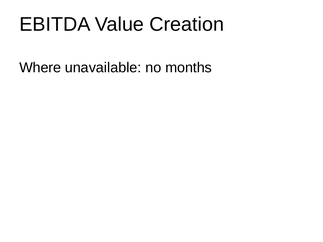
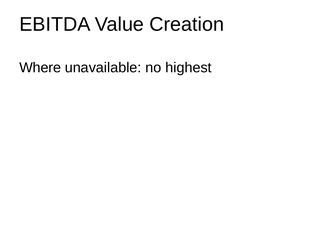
months: months -> highest
